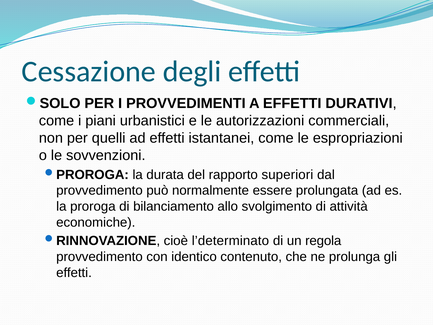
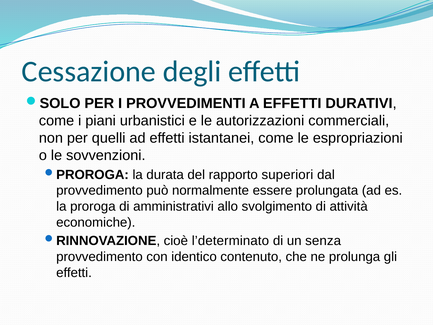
bilanciamento: bilanciamento -> amministrativi
regola: regola -> senza
